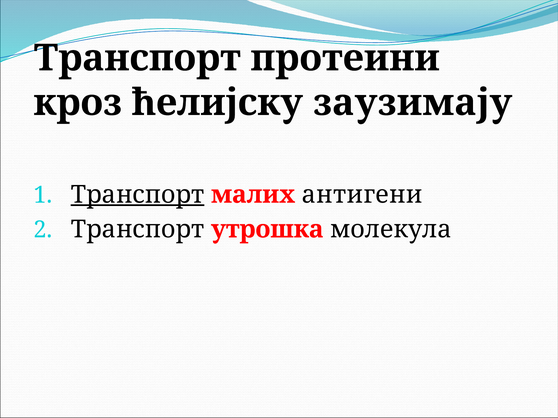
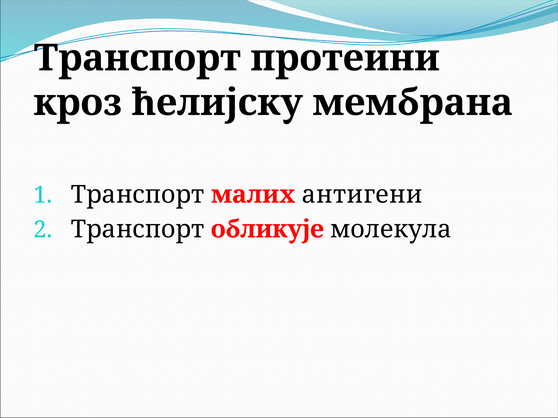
заузимају: заузимају -> мембрана
Транспорт at (138, 195) underline: present -> none
утрошка: утрошка -> обликује
